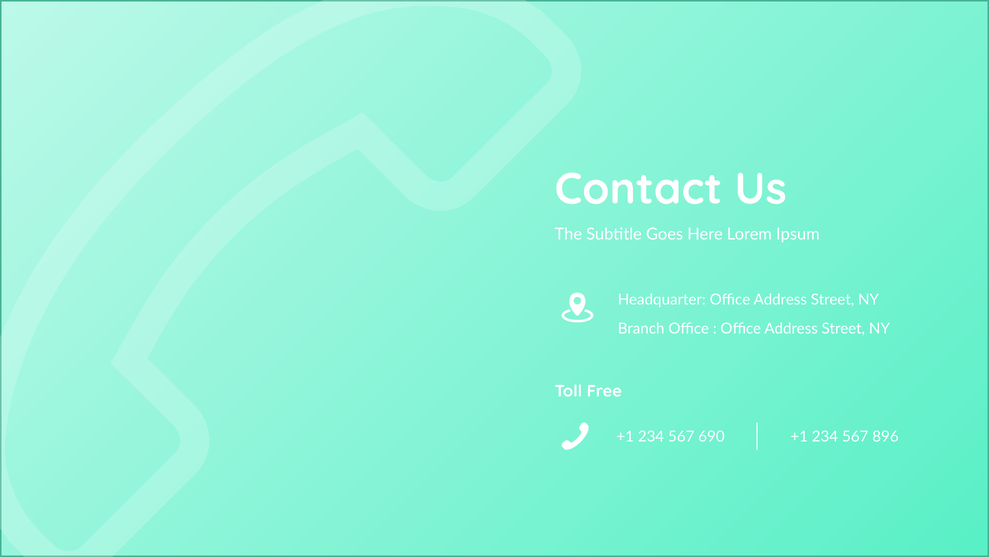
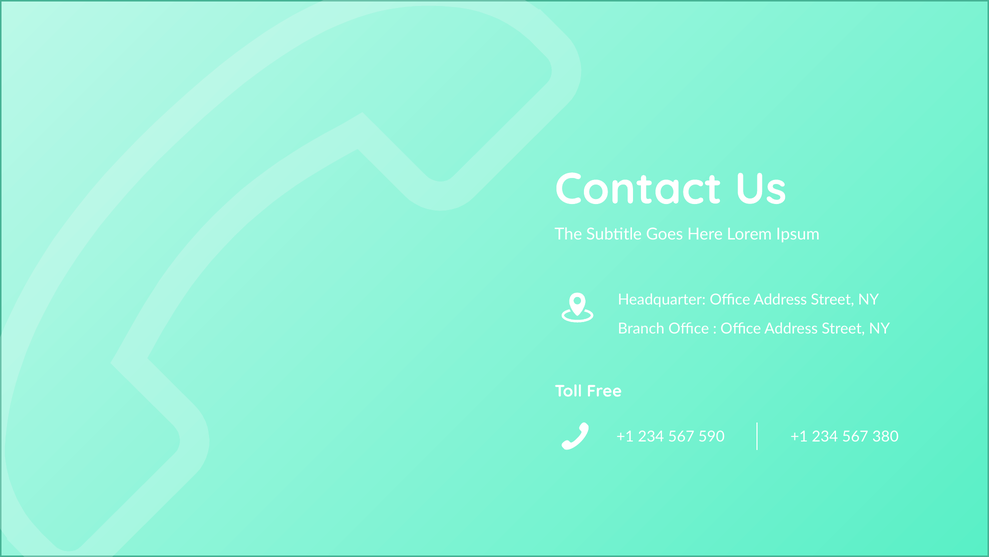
690: 690 -> 590
896: 896 -> 380
